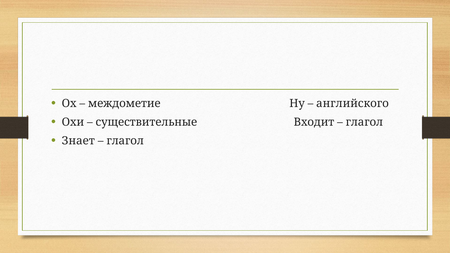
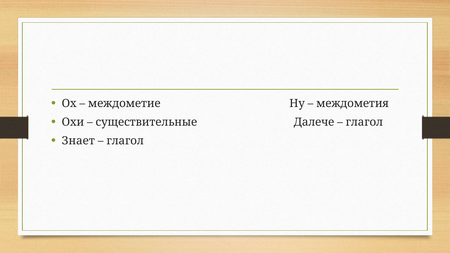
английского: английского -> междометия
Входит: Входит -> Далече
